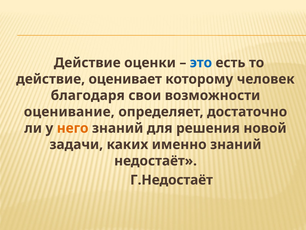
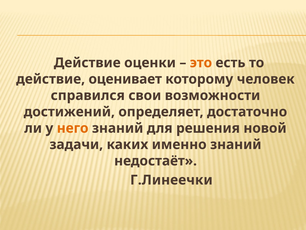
это colour: blue -> orange
благодаря: благодаря -> справился
оценивание: оценивание -> достижений
Г.Недостаёт: Г.Недостаёт -> Г.Линеечки
